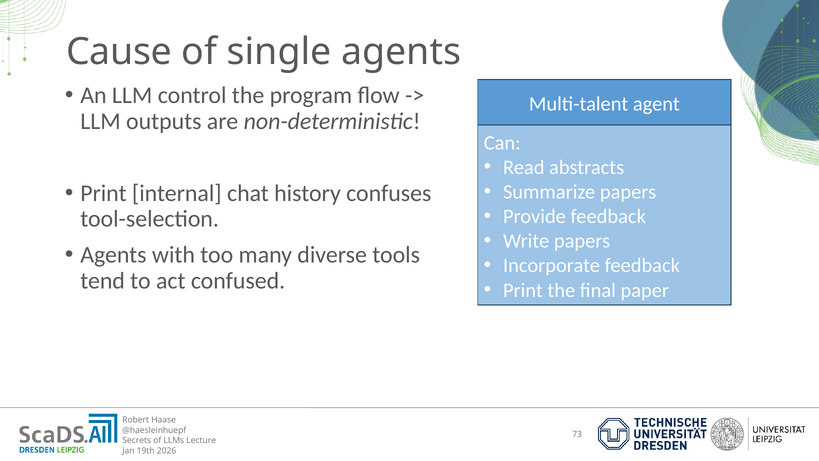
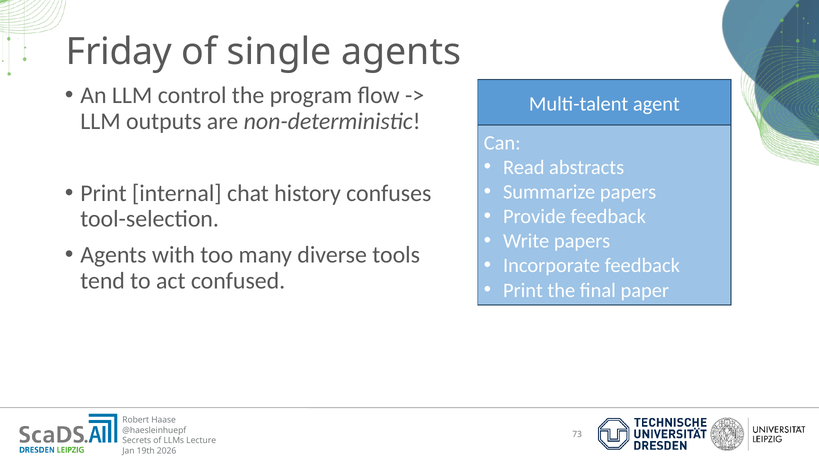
Cause: Cause -> Friday
